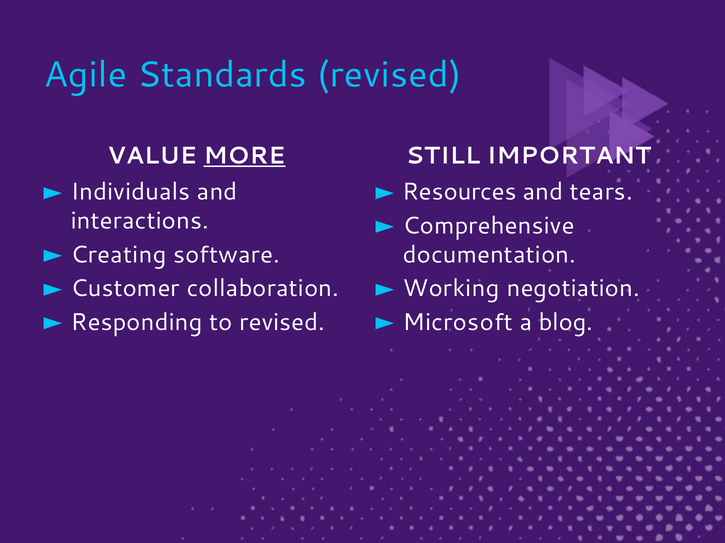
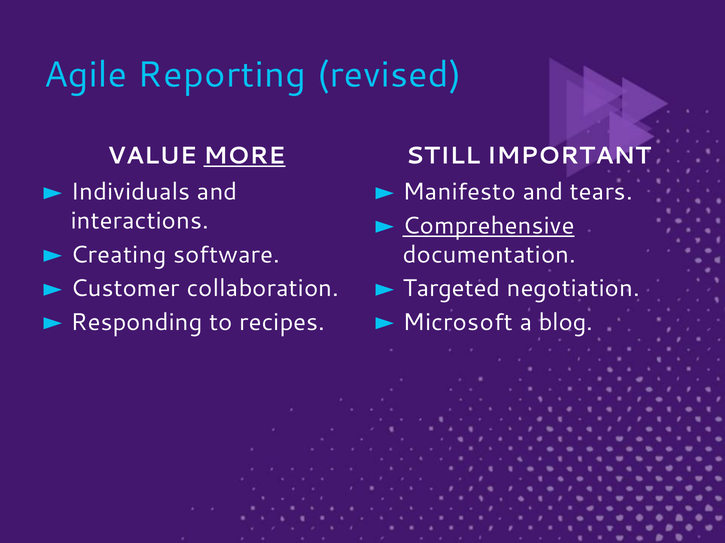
Standards: Standards -> Reporting
Resources: Resources -> Manifesto
Comprehensive underline: none -> present
Working: Working -> Targeted
to revised: revised -> recipes
